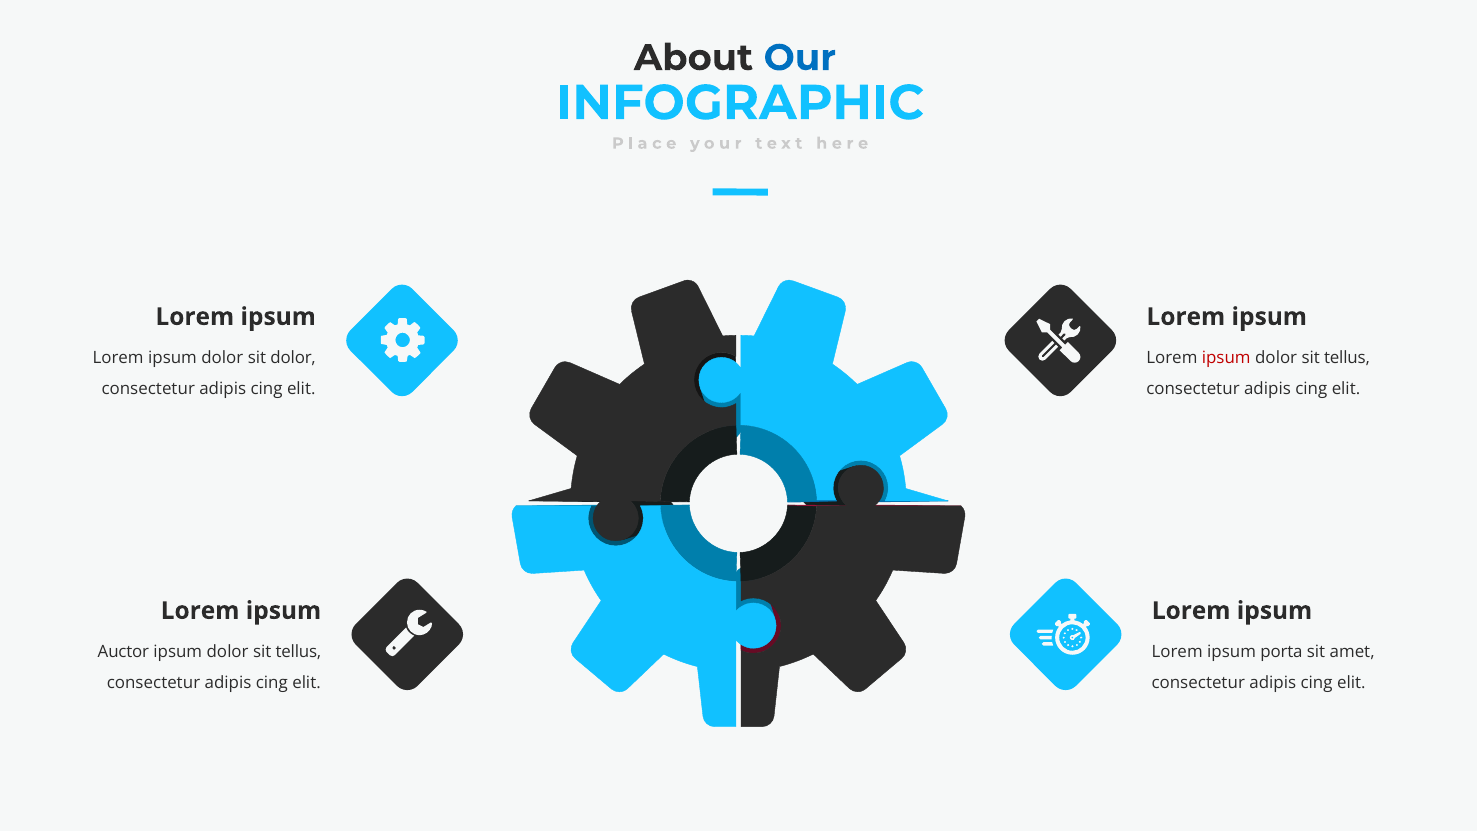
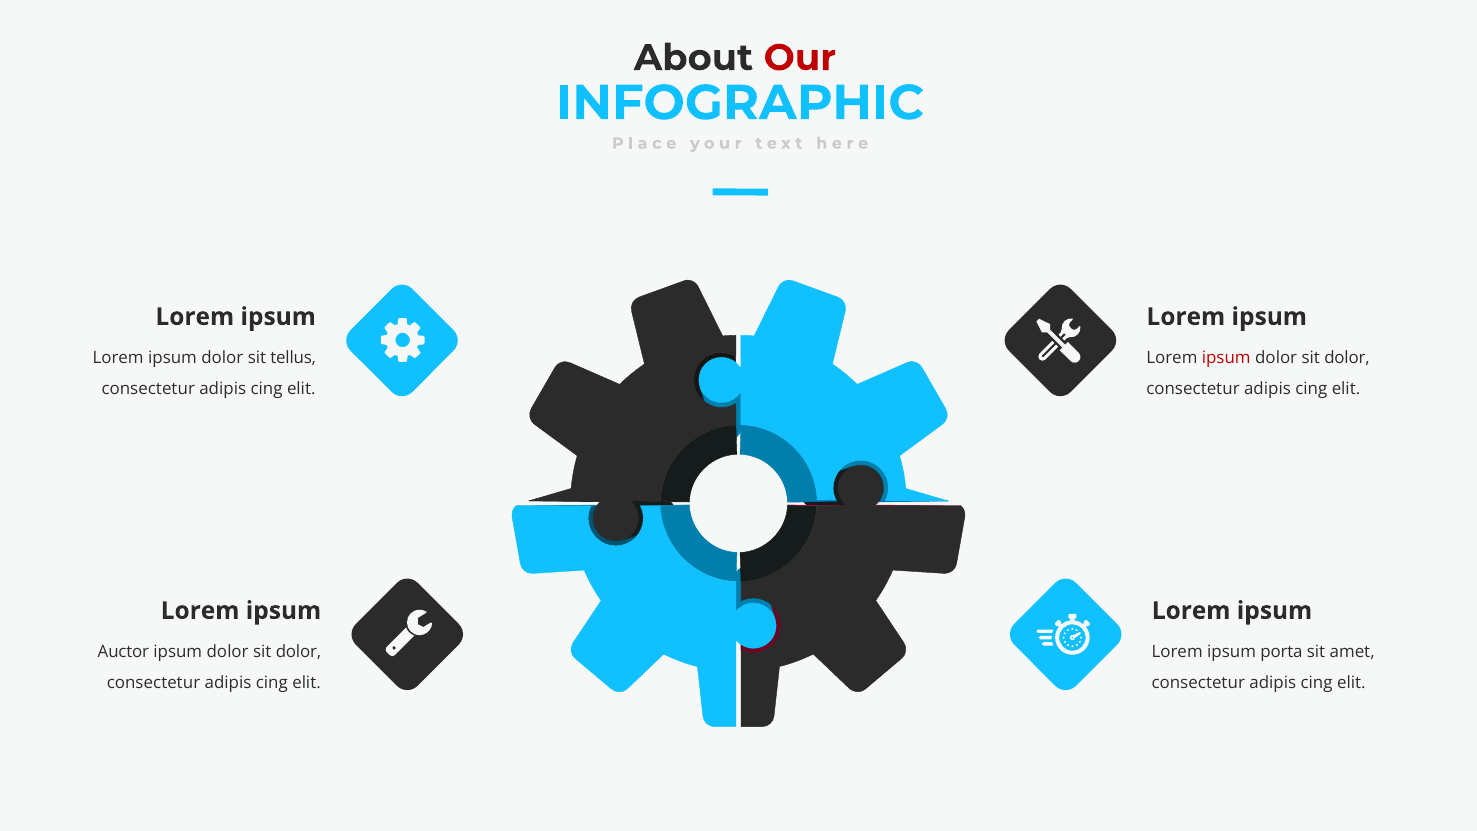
Our colour: blue -> red
sit dolor: dolor -> tellus
tellus at (1347, 358): tellus -> dolor
tellus at (298, 652): tellus -> dolor
